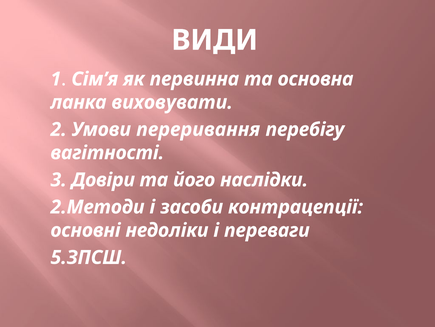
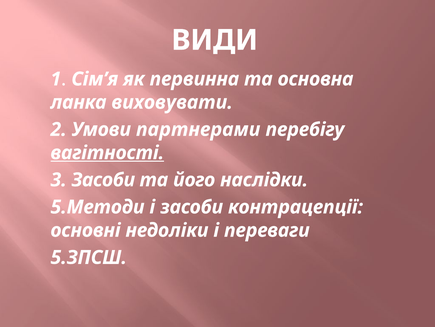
переривання: переривання -> партнерами
вагітності underline: none -> present
3 Довіри: Довіри -> Засоби
2.Методи: 2.Методи -> 5.Методи
